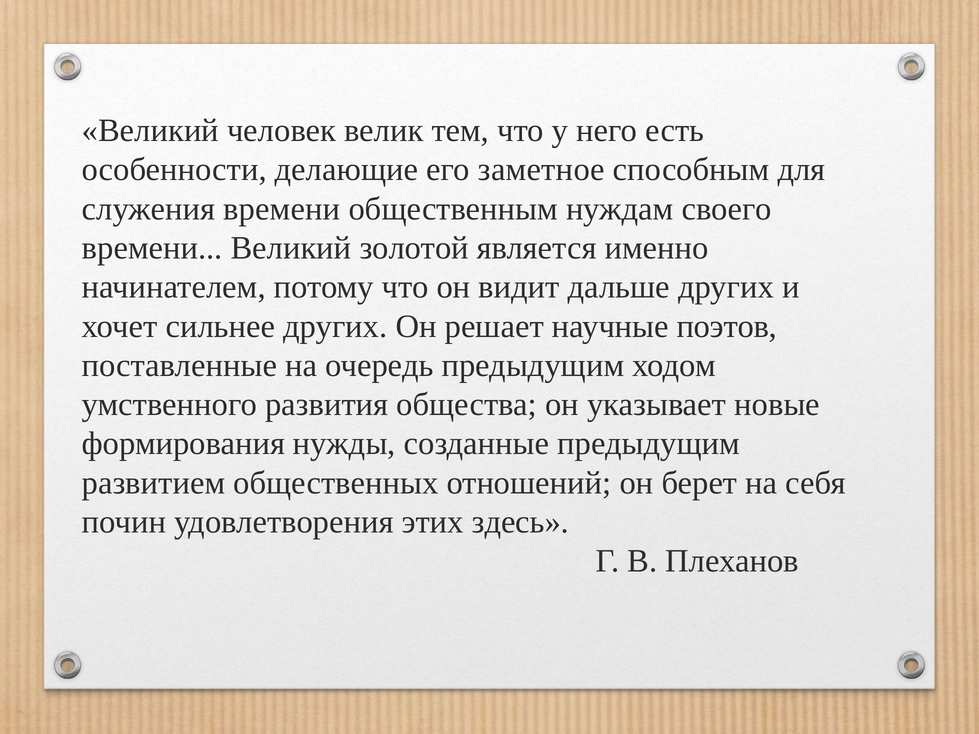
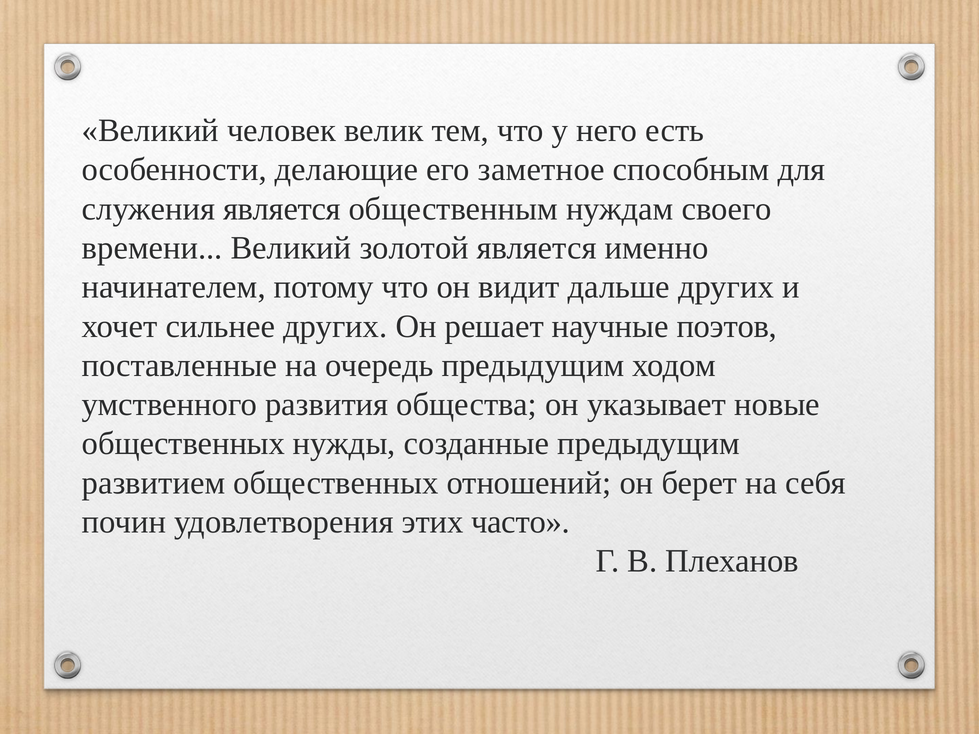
служения времени: времени -> является
формирования at (183, 444): формирования -> общественных
здесь: здесь -> часто
